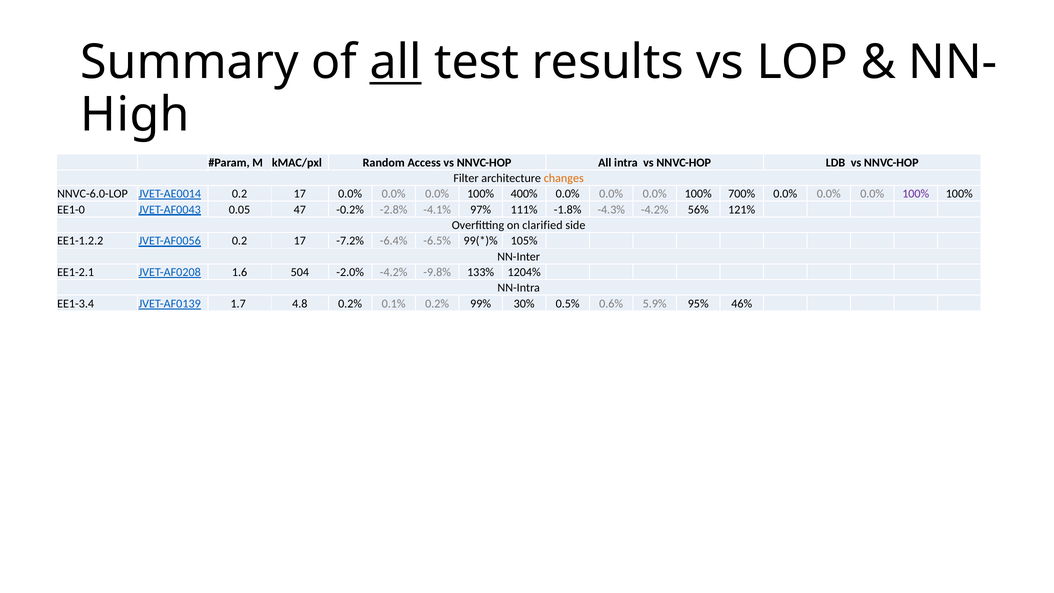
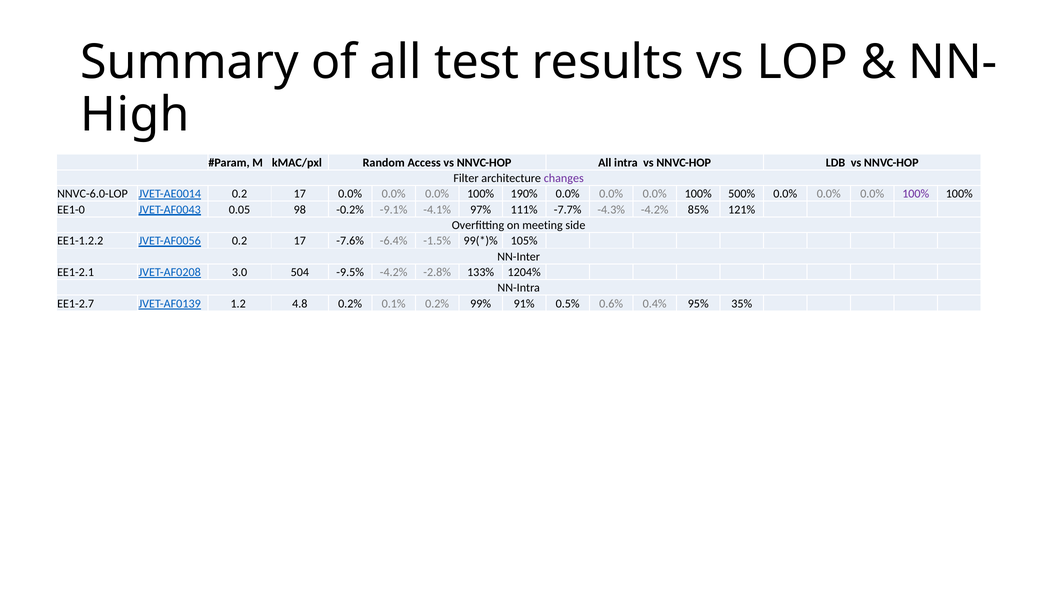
all at (396, 62) underline: present -> none
changes colour: orange -> purple
400%: 400% -> 190%
700%: 700% -> 500%
47: 47 -> 98
-2.8%: -2.8% -> -9.1%
-1.8%: -1.8% -> -7.7%
56%: 56% -> 85%
clarified: clarified -> meeting
-7.2%: -7.2% -> -7.6%
-6.5%: -6.5% -> -1.5%
1.6: 1.6 -> 3.0
-2.0%: -2.0% -> -9.5%
-9.8%: -9.8% -> -2.8%
EE1-3.4: EE1-3.4 -> EE1-2.7
1.7: 1.7 -> 1.2
30%: 30% -> 91%
5.9%: 5.9% -> 0.4%
46%: 46% -> 35%
